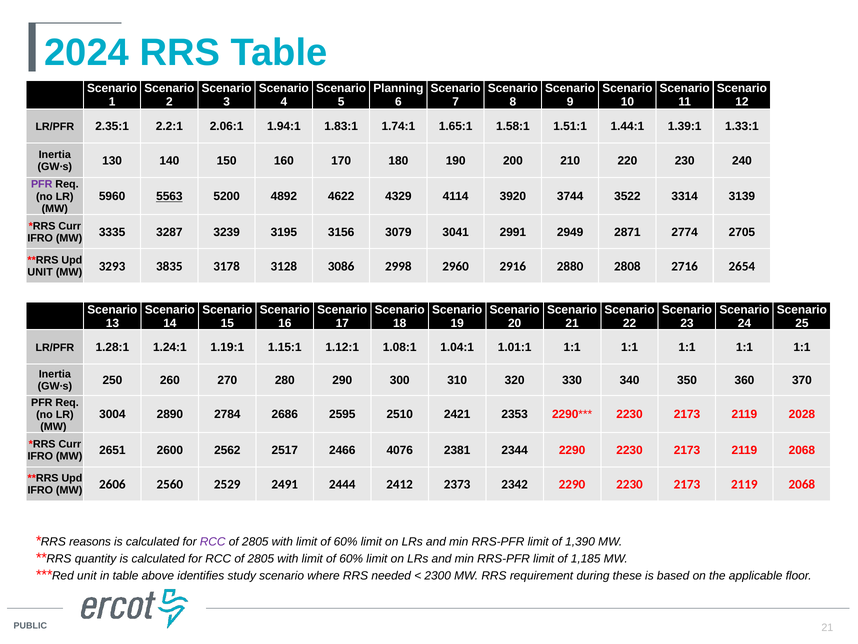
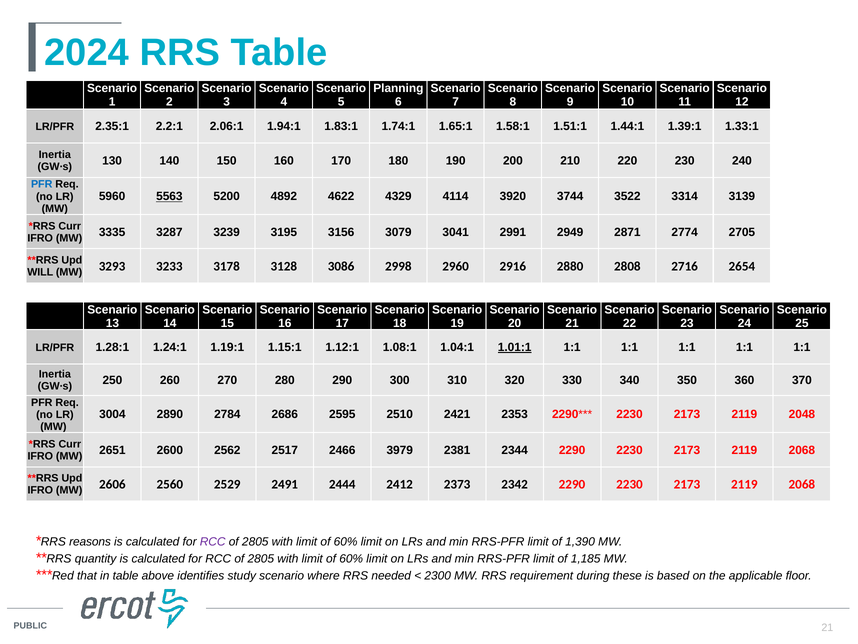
PFR at (42, 184) colour: purple -> blue
UNIT at (40, 272): UNIT -> WILL
3835: 3835 -> 3233
1.01:1 underline: none -> present
2028: 2028 -> 2048
4076: 4076 -> 3979
unit at (87, 575): unit -> that
